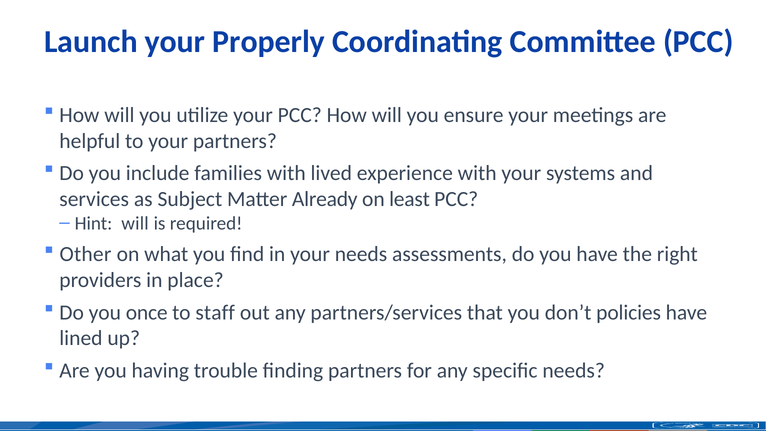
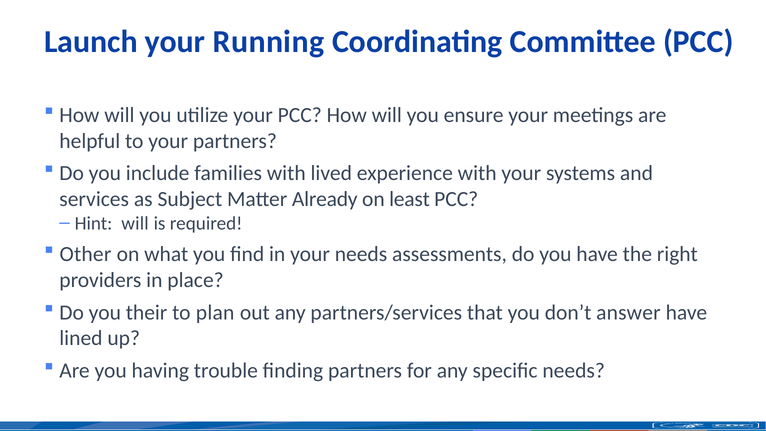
Properly: Properly -> Running
once: once -> their
staff: staff -> plan
policies: policies -> answer
